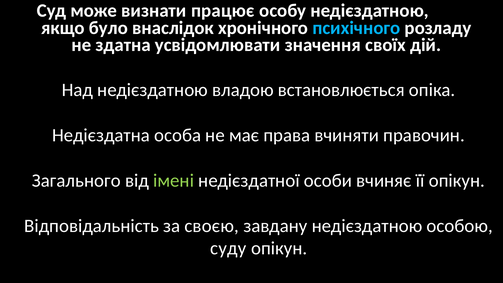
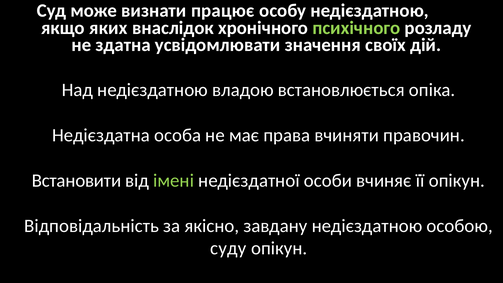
було: було -> яких
психічного colour: light blue -> light green
Загального: Загального -> Встановити
своєю: своєю -> якісно
